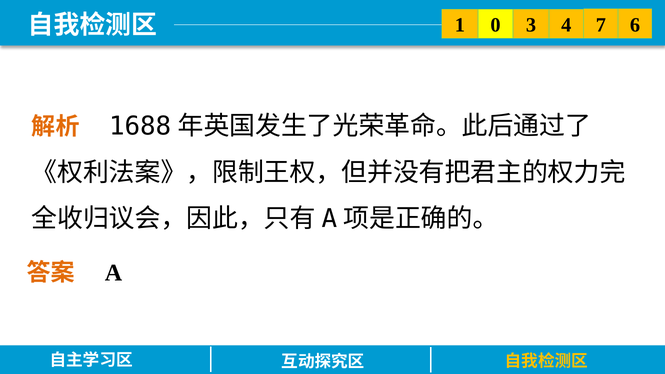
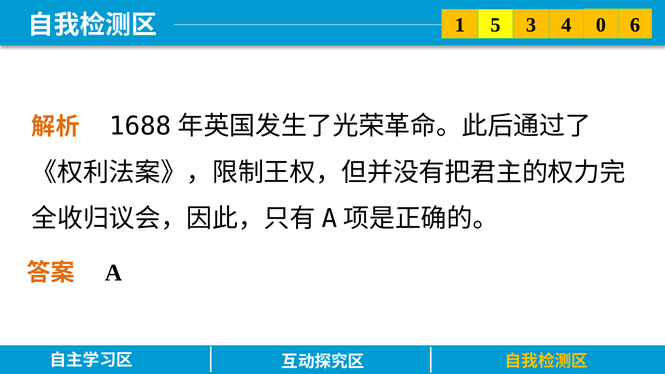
0: 0 -> 5
7: 7 -> 0
